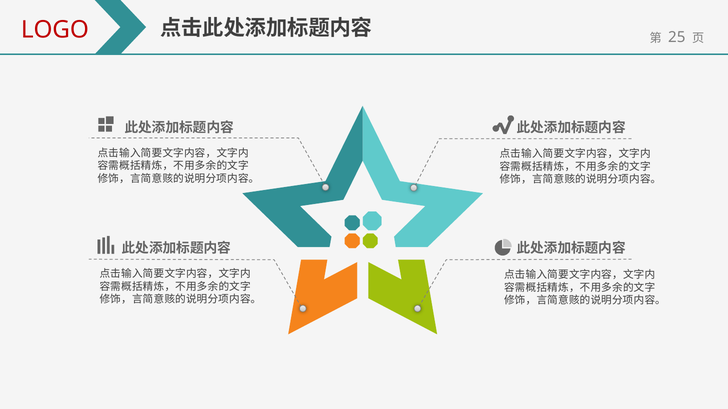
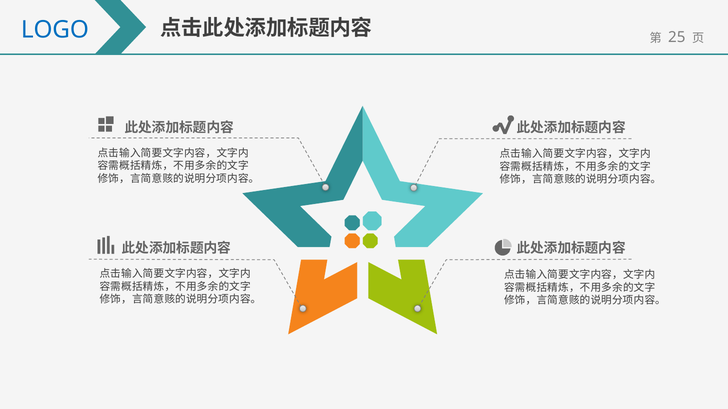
LOGO colour: red -> blue
